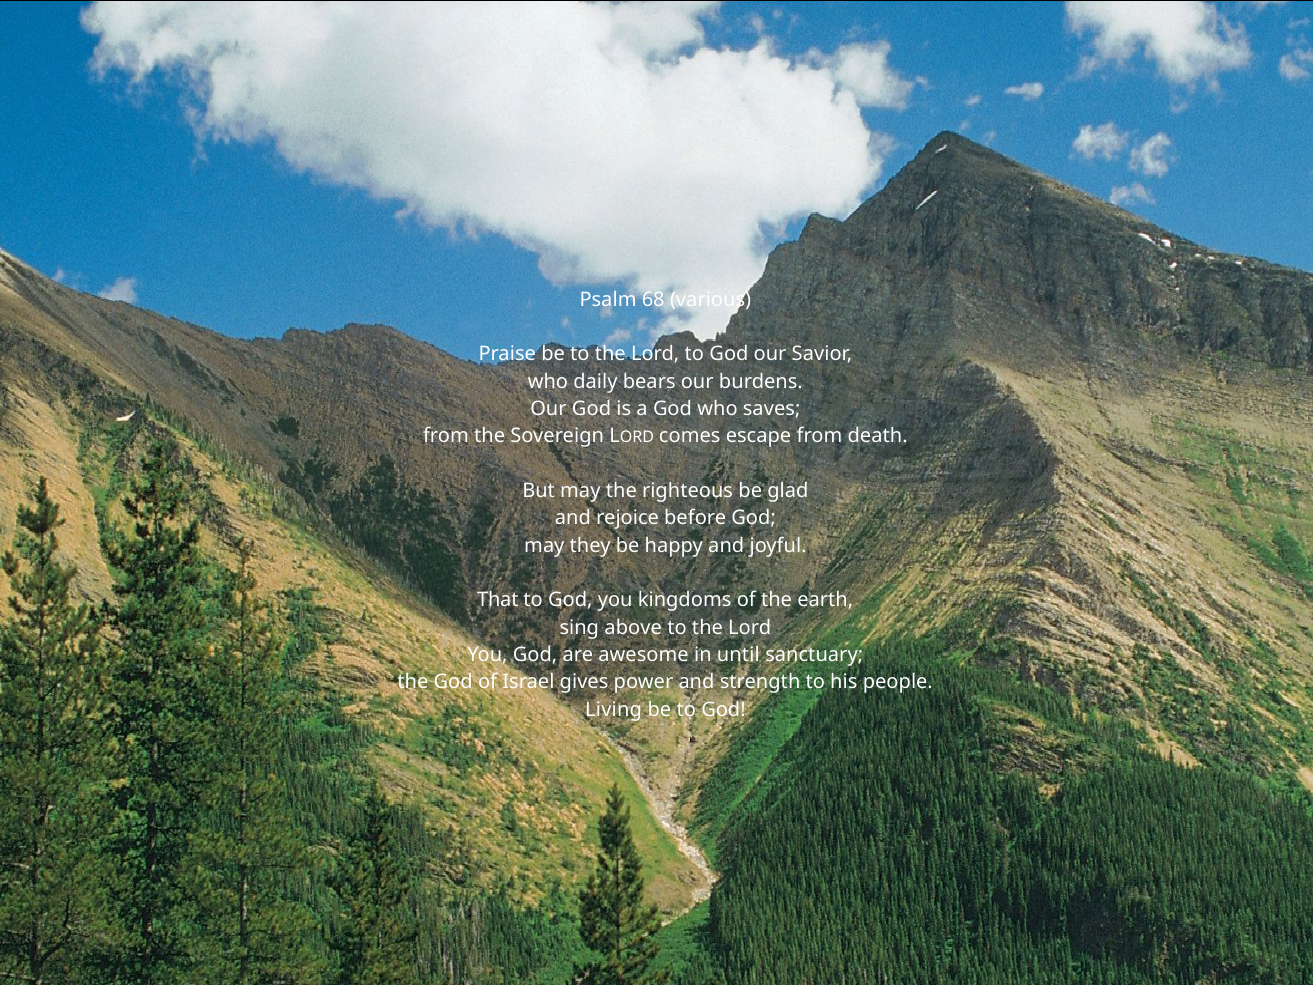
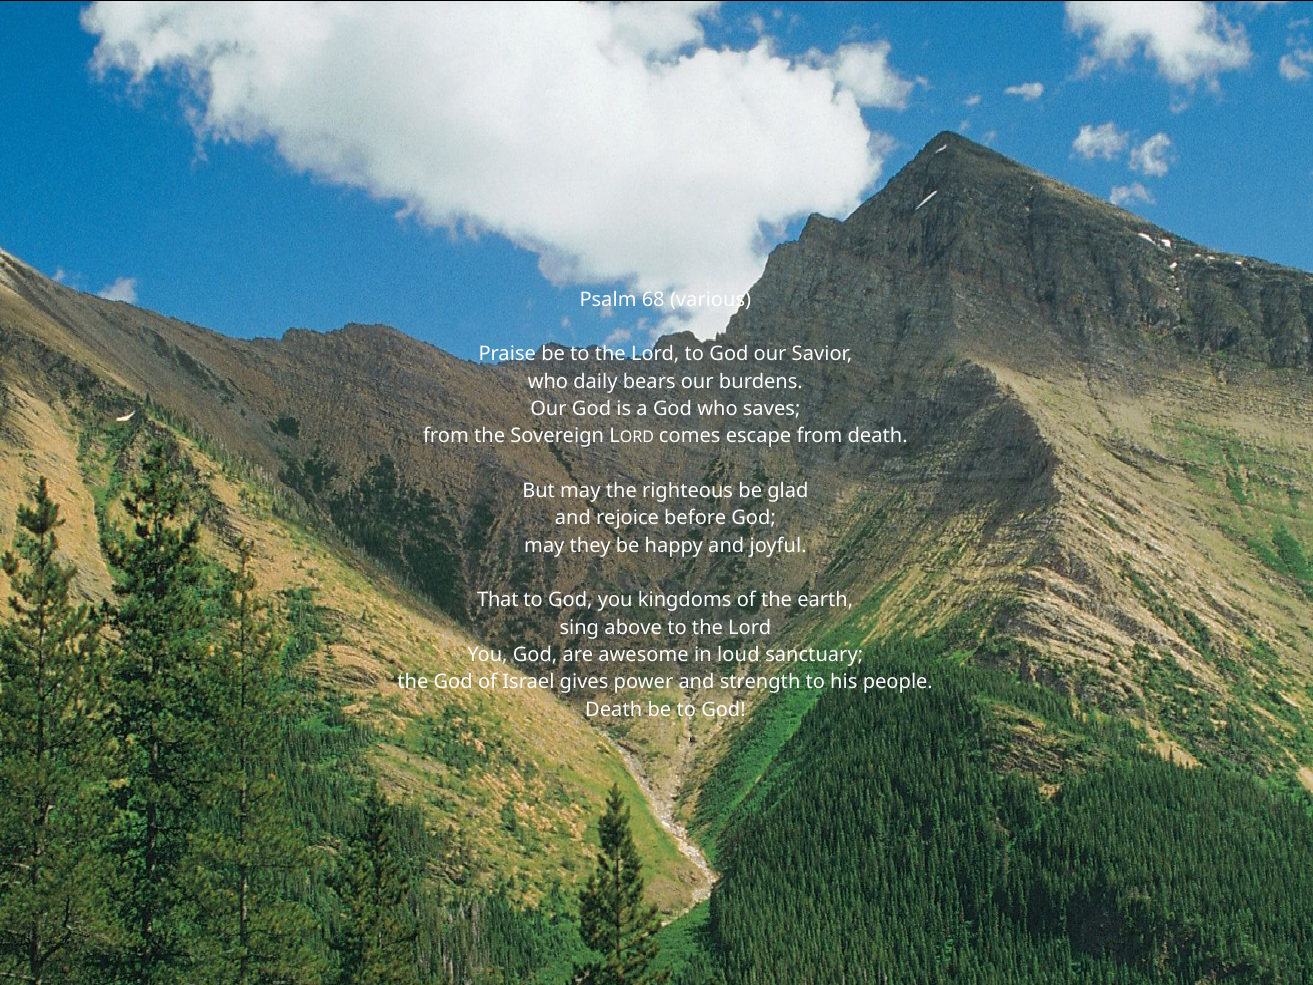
until: until -> loud
Living at (614, 710): Living -> Death
